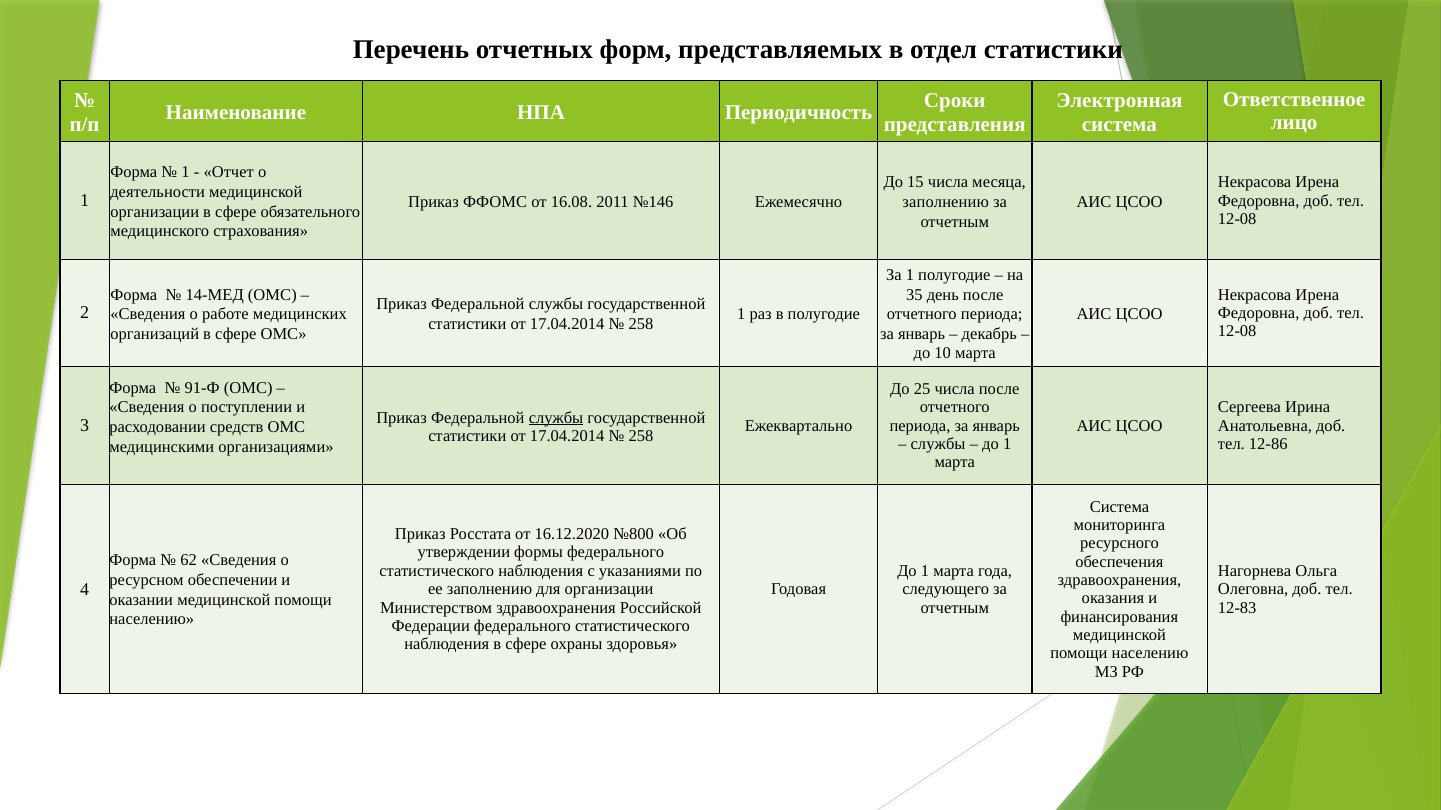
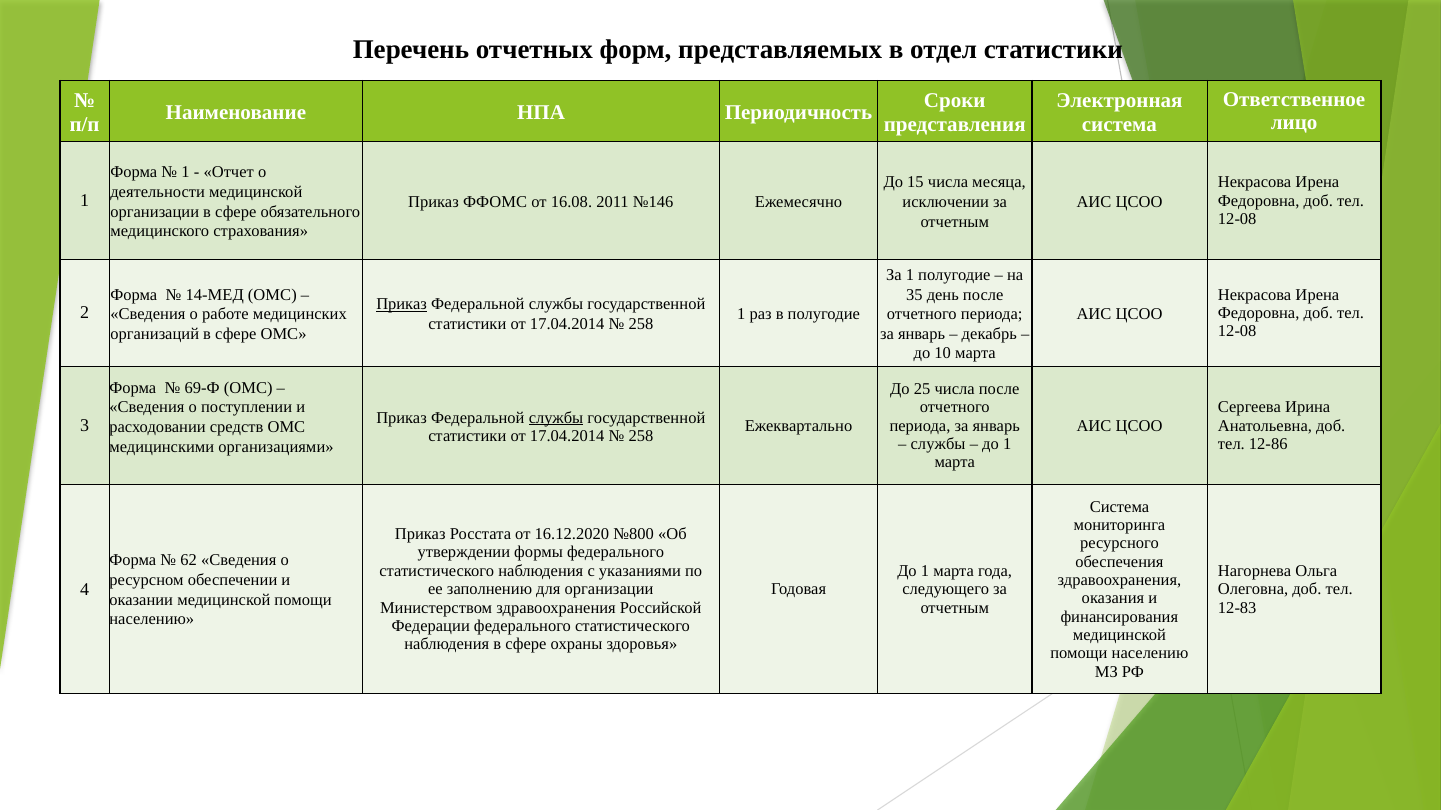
заполнению at (946, 202): заполнению -> исключении
Приказ at (402, 305) underline: none -> present
91-Ф: 91-Ф -> 69-Ф
